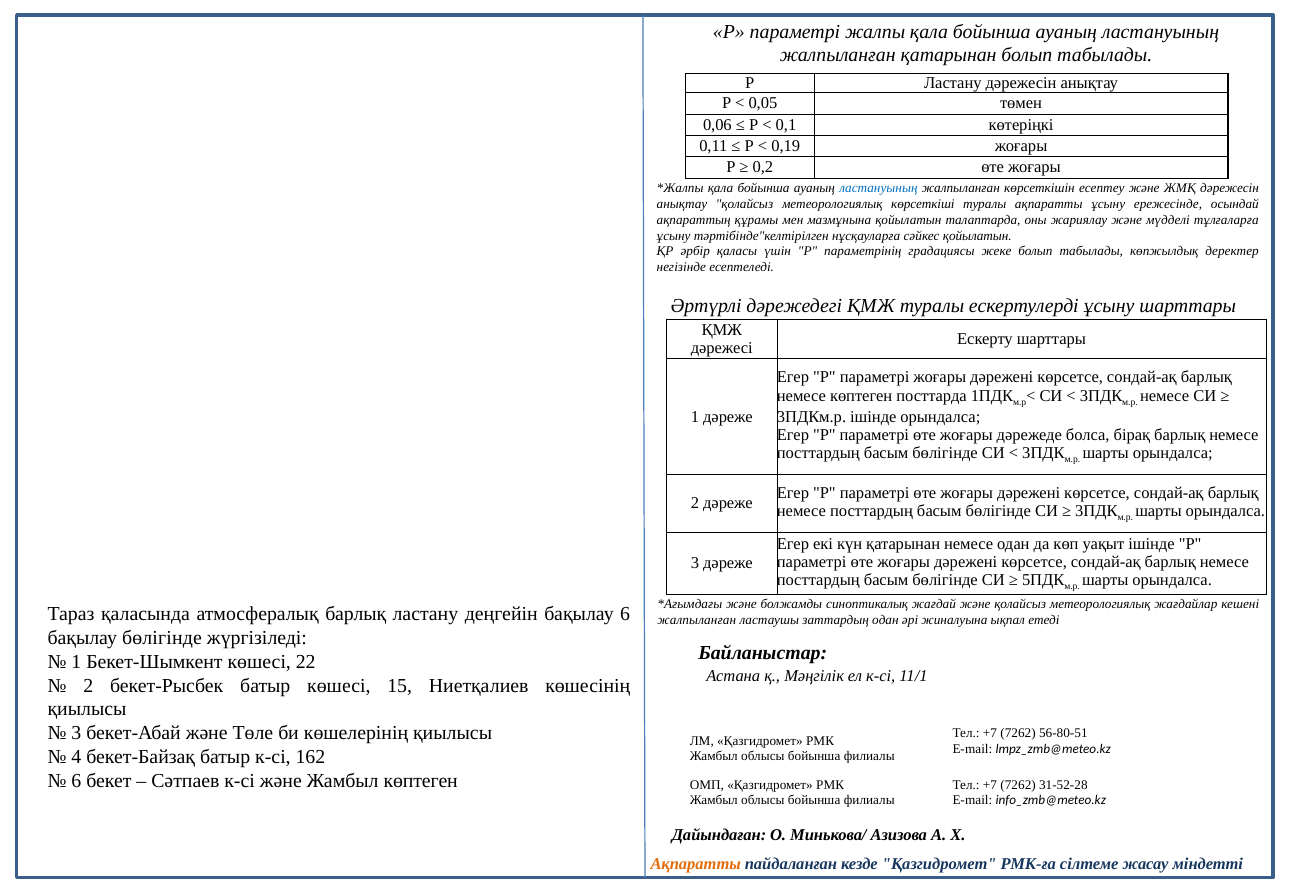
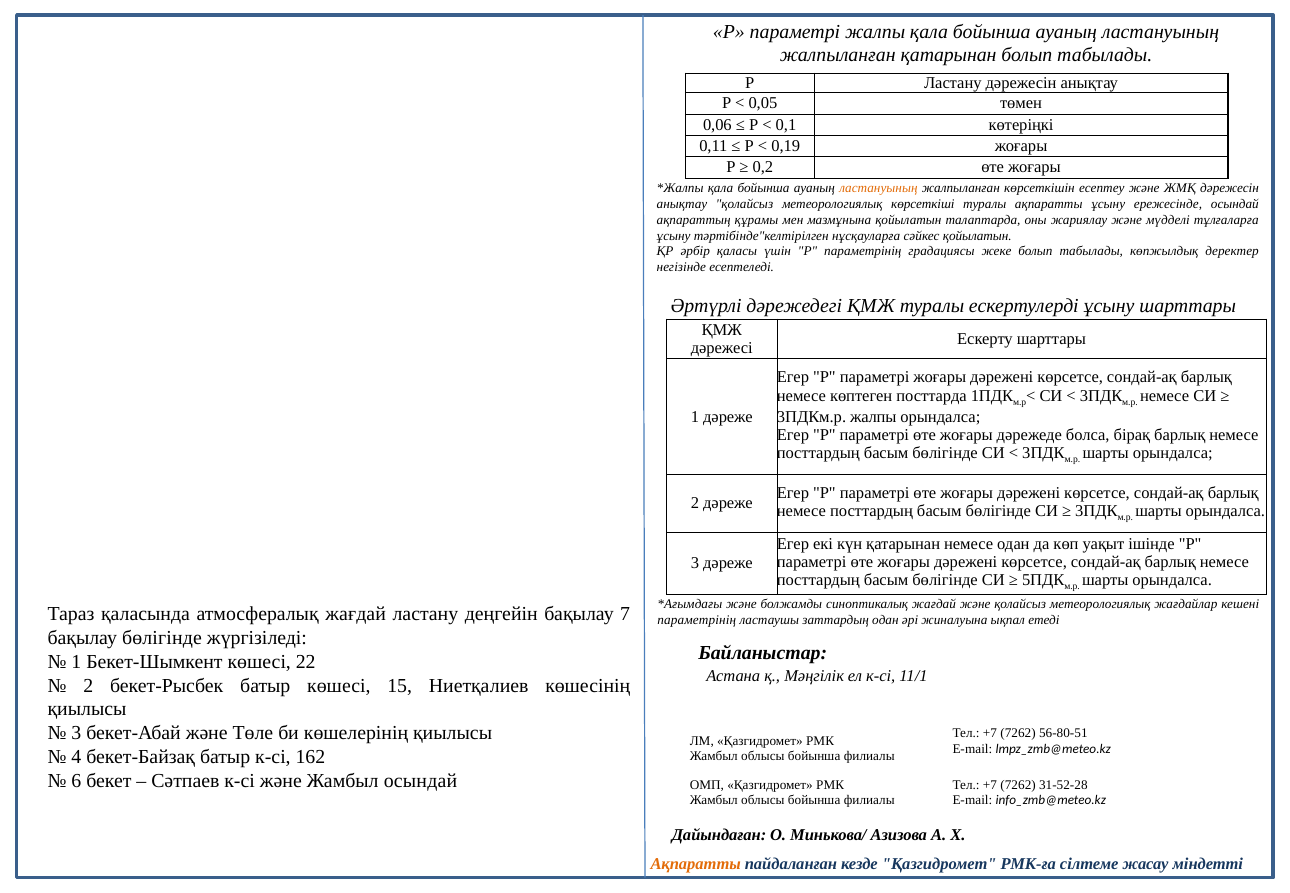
ластануының at (878, 188) colour: blue -> orange
3ПДКм.р ішінде: ішінде -> жалпы
атмосфералық барлық: барлық -> жағдай
бақылау 6: 6 -> 7
жалпыланған at (697, 620): жалпыланған -> параметрінің
Жамбыл көптеген: көптеген -> осындай
